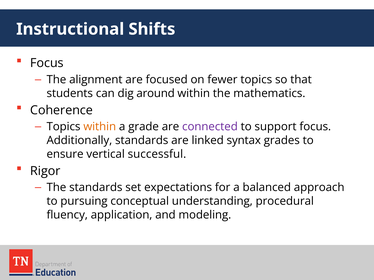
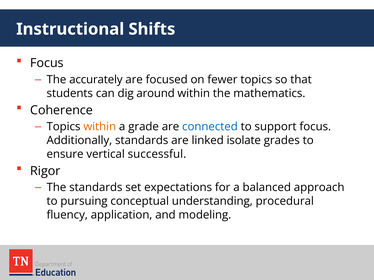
alignment: alignment -> accurately
connected colour: purple -> blue
syntax: syntax -> isolate
